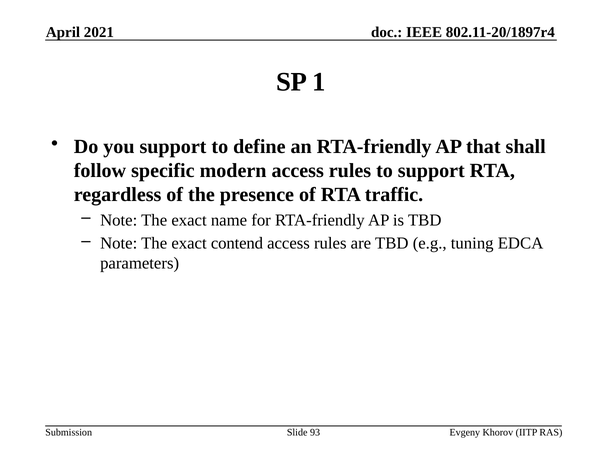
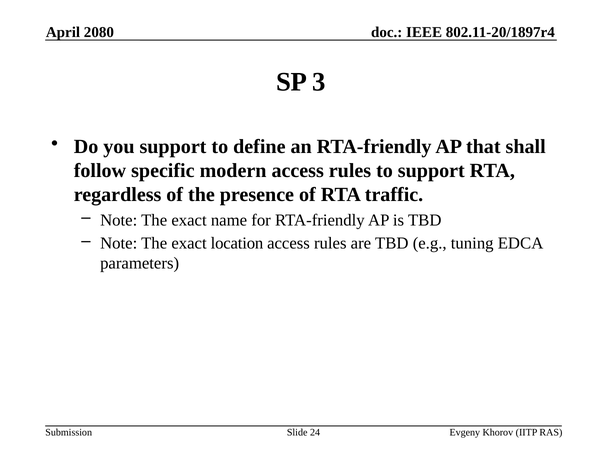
2021: 2021 -> 2080
1: 1 -> 3
contend: contend -> location
93: 93 -> 24
